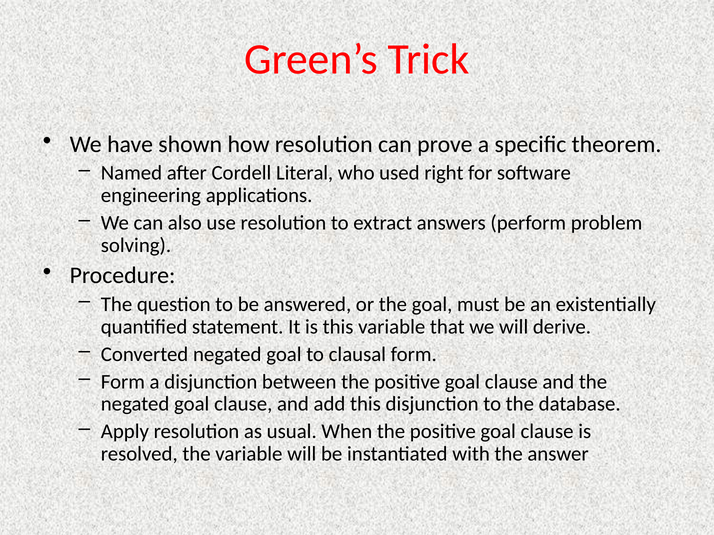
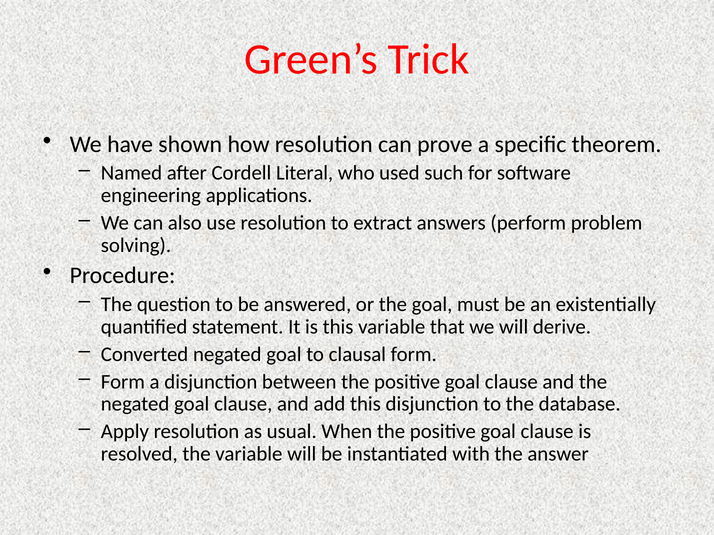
right: right -> such
